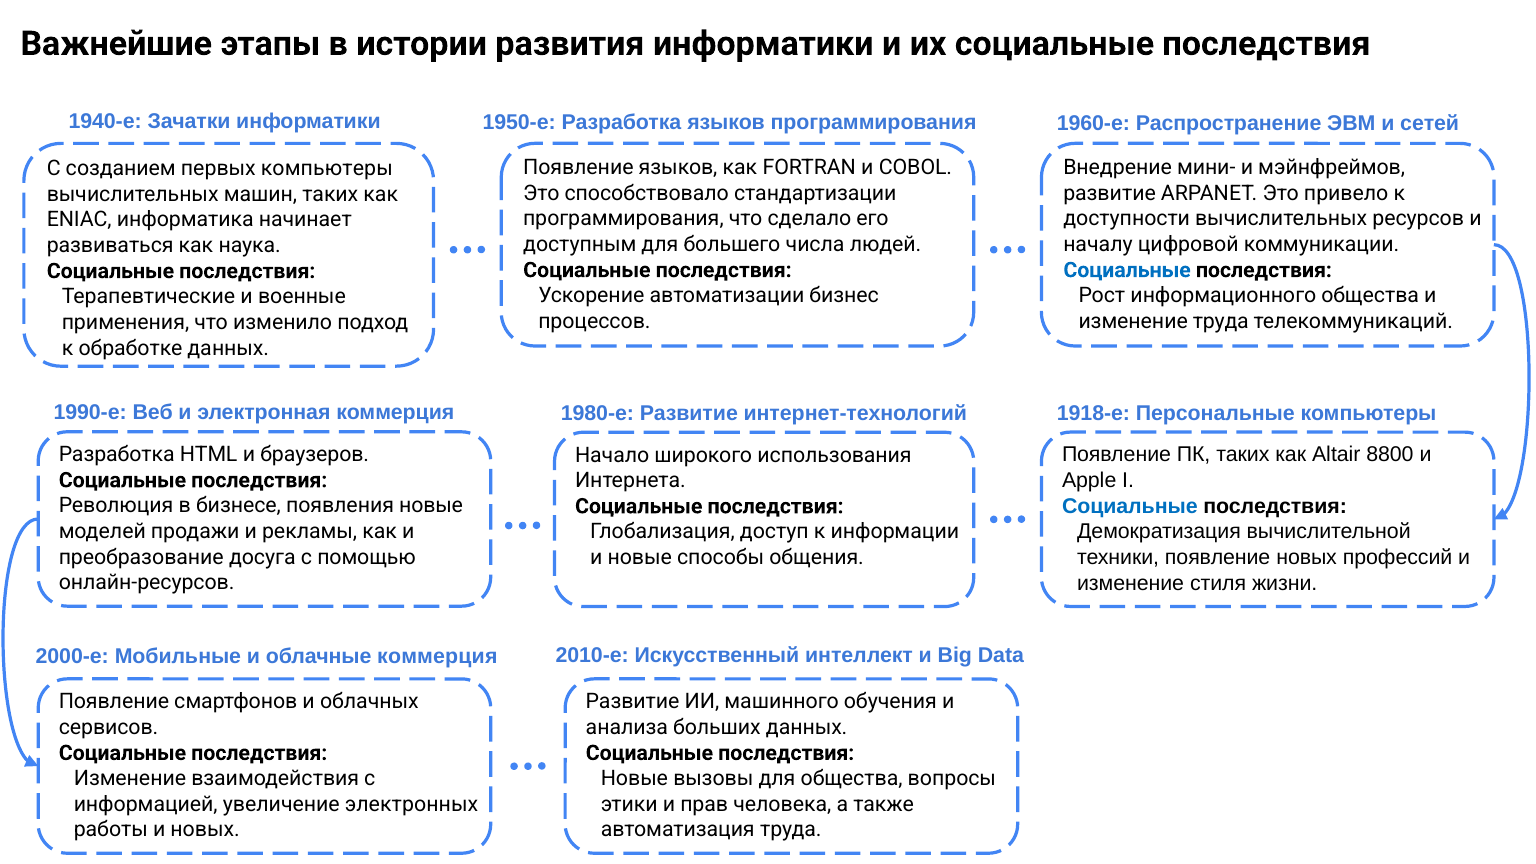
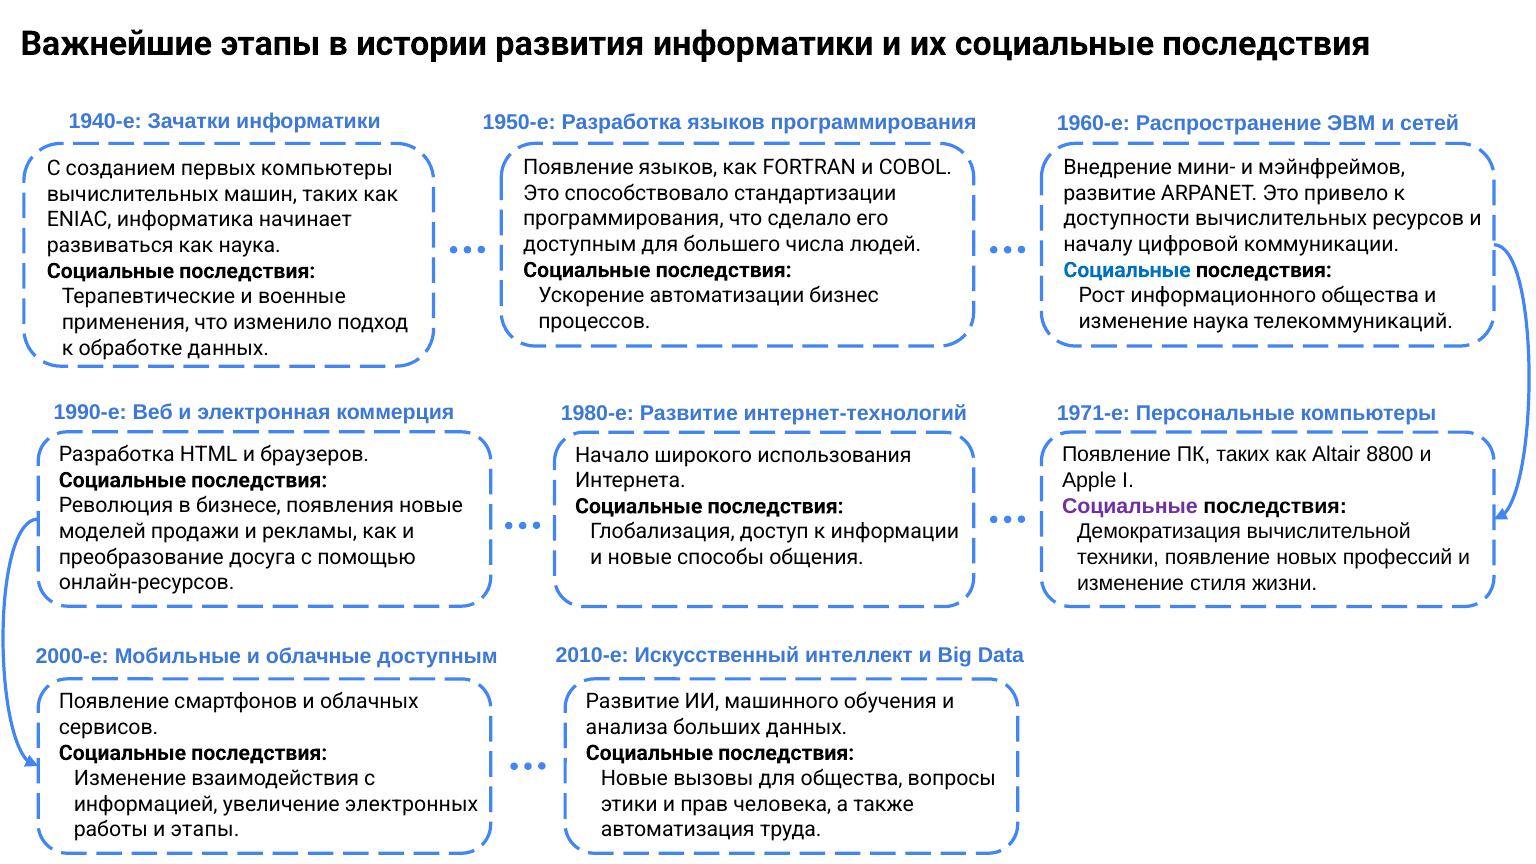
изменение труда: труда -> наука
1918-e: 1918-e -> 1971-e
Социальные at (1130, 506) colour: blue -> purple
облачные коммерция: коммерция -> доступным
и новых: новых -> этапы
